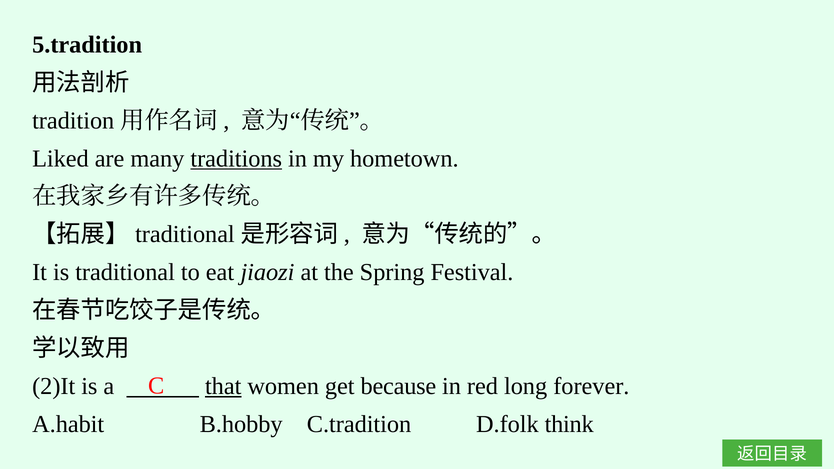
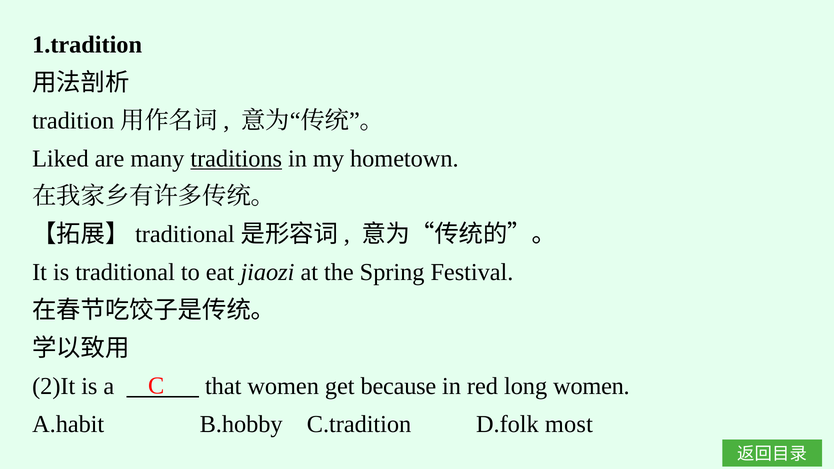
5.tradition: 5.tradition -> 1.tradition
that underline: present -> none
long forever: forever -> women
think: think -> most
